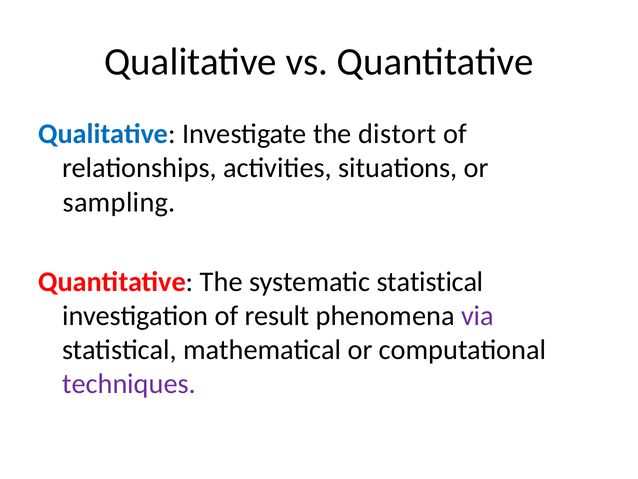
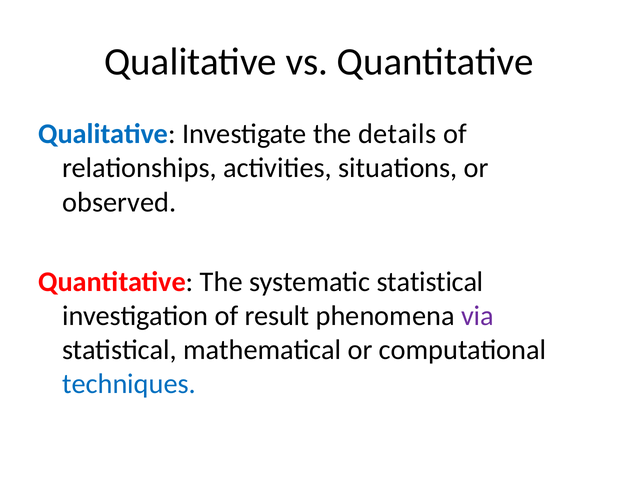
distort: distort -> details
sampling: sampling -> observed
techniques colour: purple -> blue
